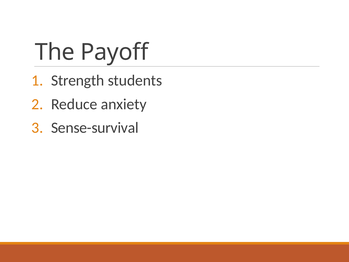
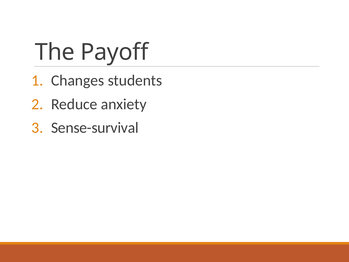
Strength: Strength -> Changes
